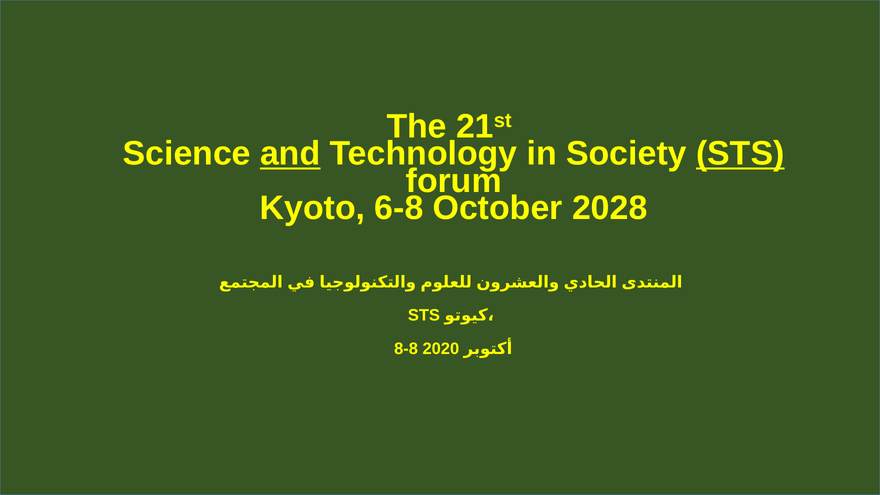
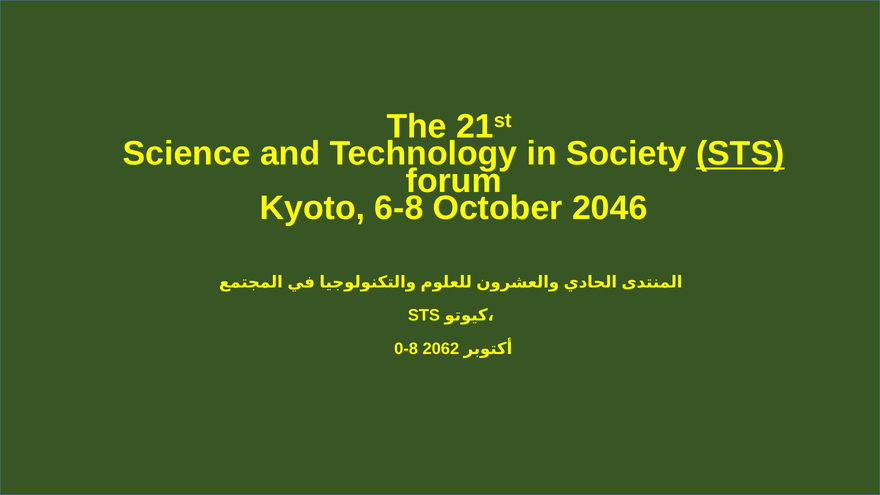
and underline: present -> none
2028: 2028 -> 2046
8-8: 8-8 -> 0-8
2020: 2020 -> 2062
